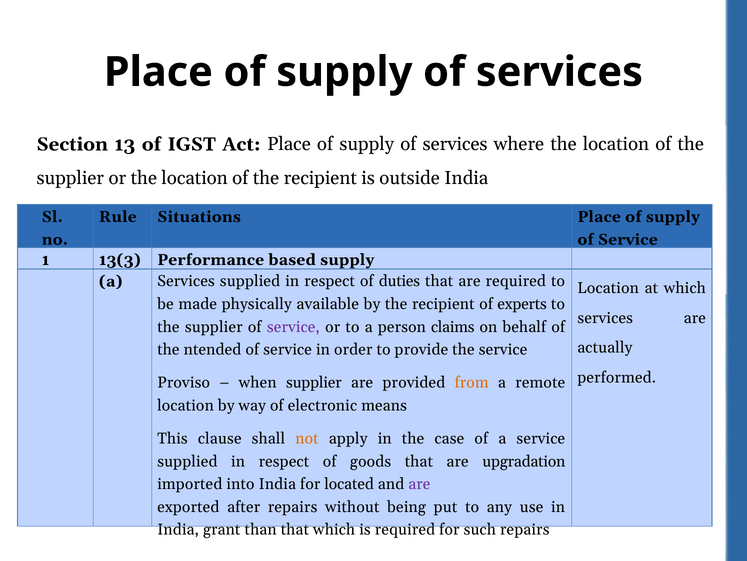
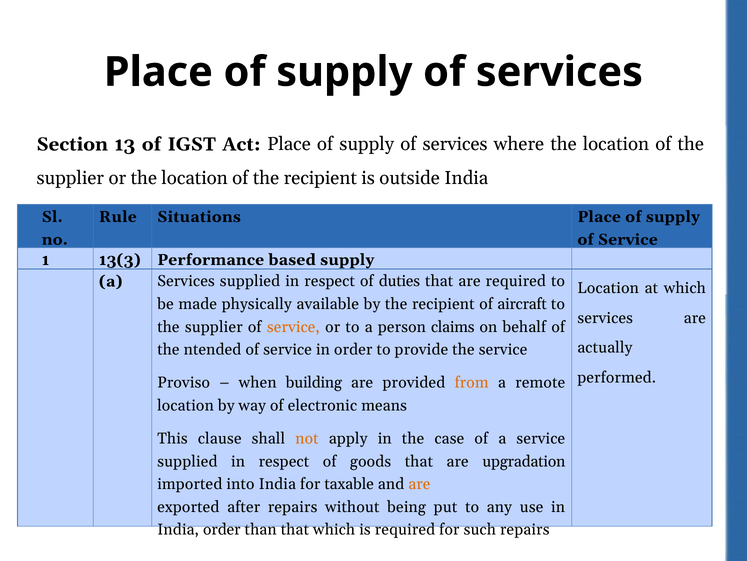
experts: experts -> aircraft
service at (293, 326) colour: purple -> orange
when supplier: supplier -> building
located: located -> taxable
are at (419, 484) colour: purple -> orange
India grant: grant -> order
